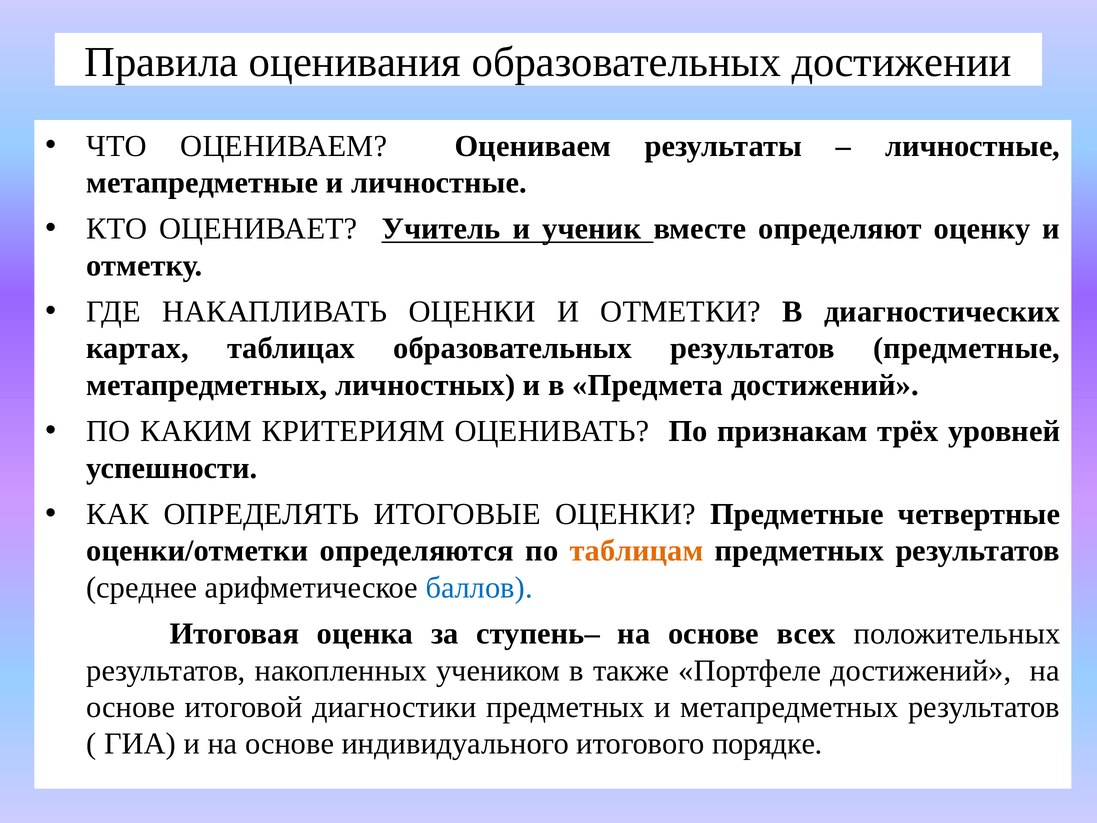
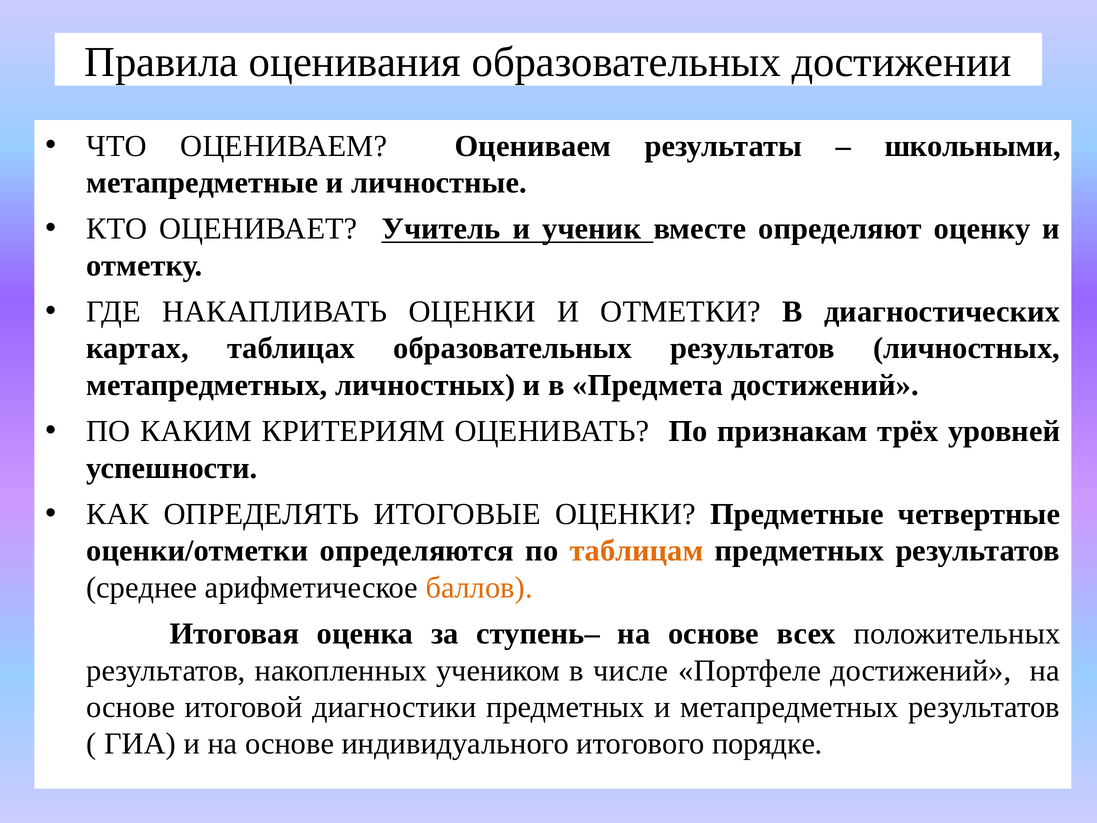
личностные at (973, 146): личностные -> школьными
результатов предметные: предметные -> личностных
баллов colour: blue -> orange
также: также -> числе
